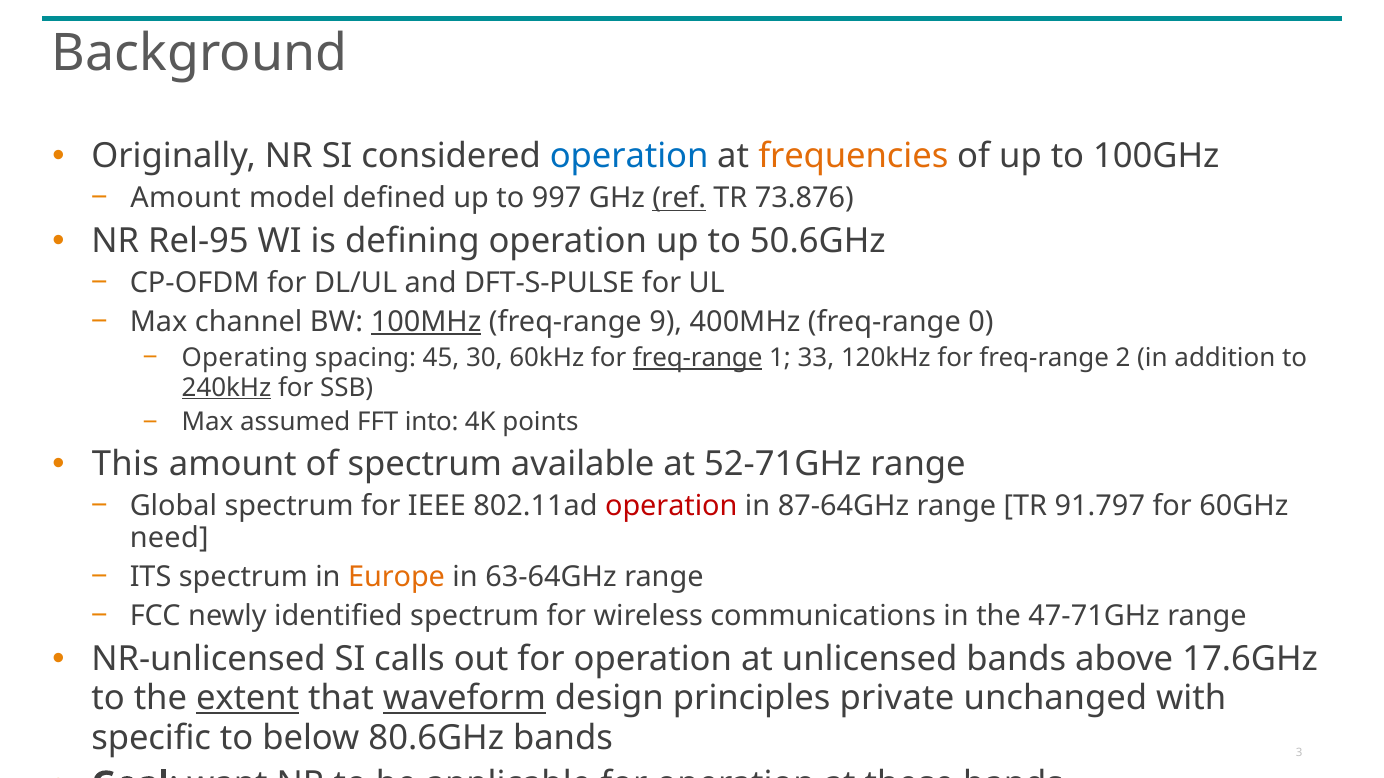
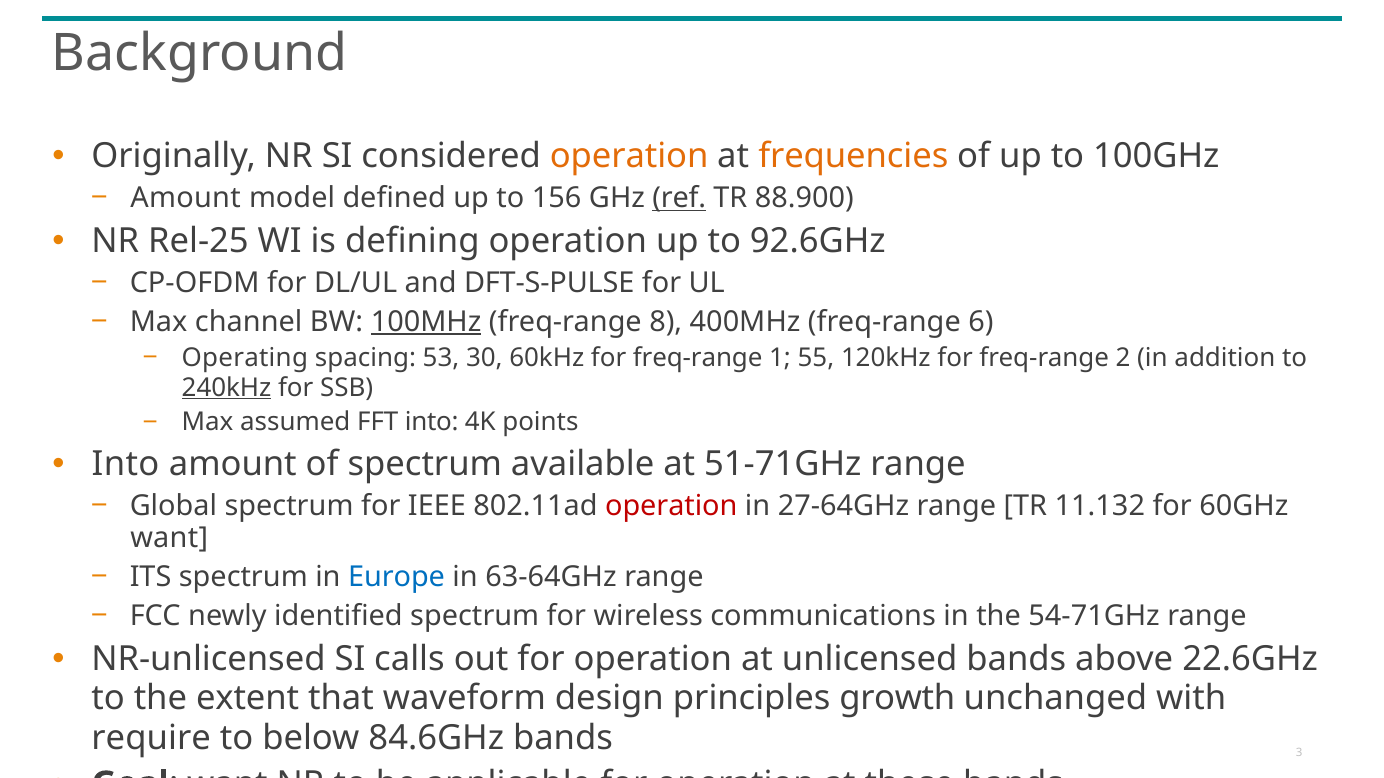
operation at (629, 156) colour: blue -> orange
997: 997 -> 156
73.876: 73.876 -> 88.900
Rel-95: Rel-95 -> Rel-25
50.6GHz: 50.6GHz -> 92.6GHz
9: 9 -> 8
0: 0 -> 6
45: 45 -> 53
freq-range at (698, 358) underline: present -> none
33: 33 -> 55
This at (125, 464): This -> Into
52-71GHz: 52-71GHz -> 51-71GHz
87-64GHz: 87-64GHz -> 27-64GHz
91.797: 91.797 -> 11.132
need at (169, 539): need -> want
Europe colour: orange -> blue
47-71GHz: 47-71GHz -> 54-71GHz
17.6GHz: 17.6GHz -> 22.6GHz
extent underline: present -> none
waveform underline: present -> none
private: private -> growth
specific: specific -> require
80.6GHz: 80.6GHz -> 84.6GHz
